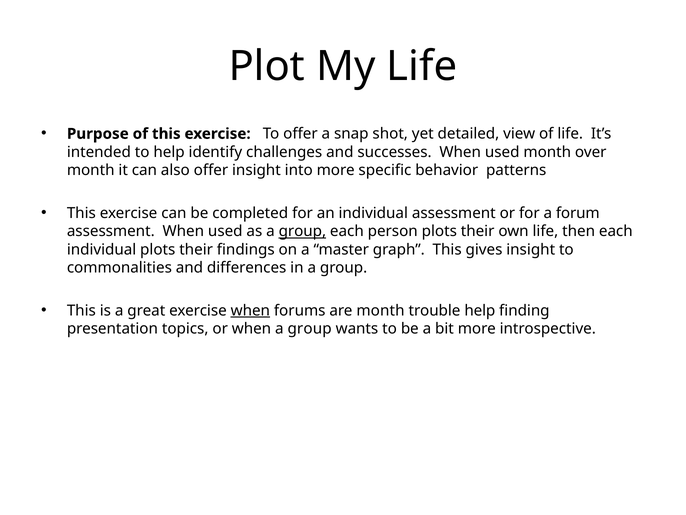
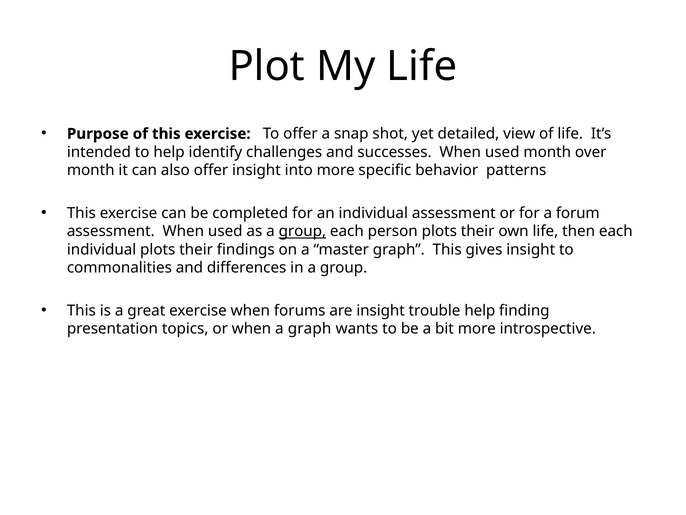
when at (250, 310) underline: present -> none
are month: month -> insight
when a group: group -> graph
